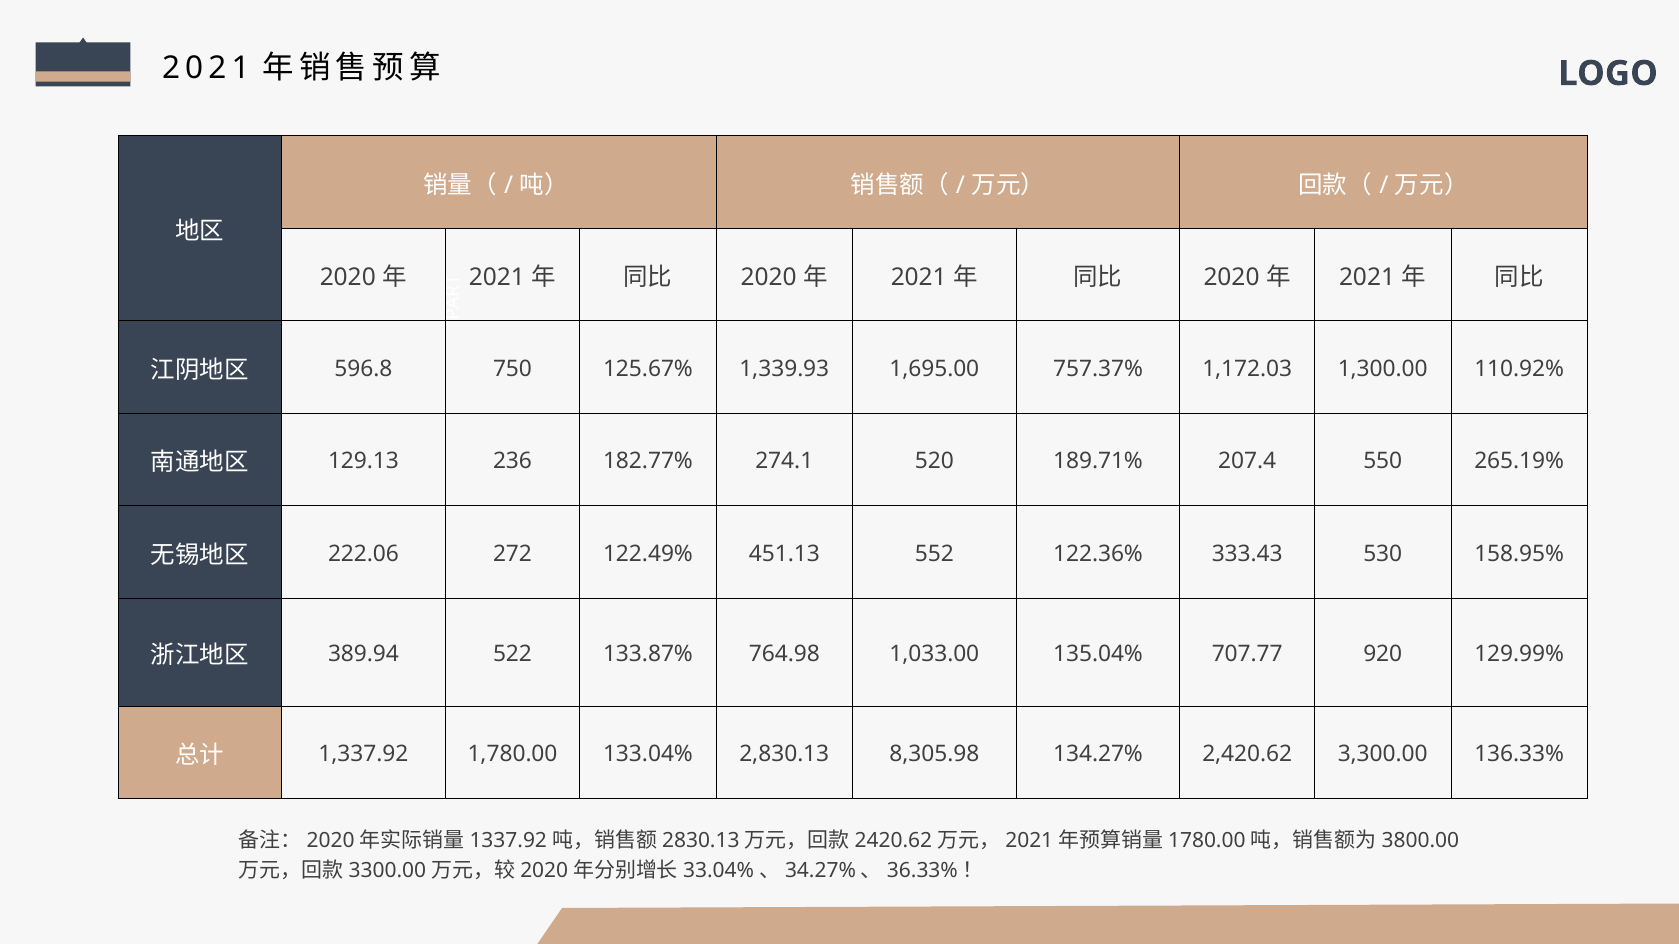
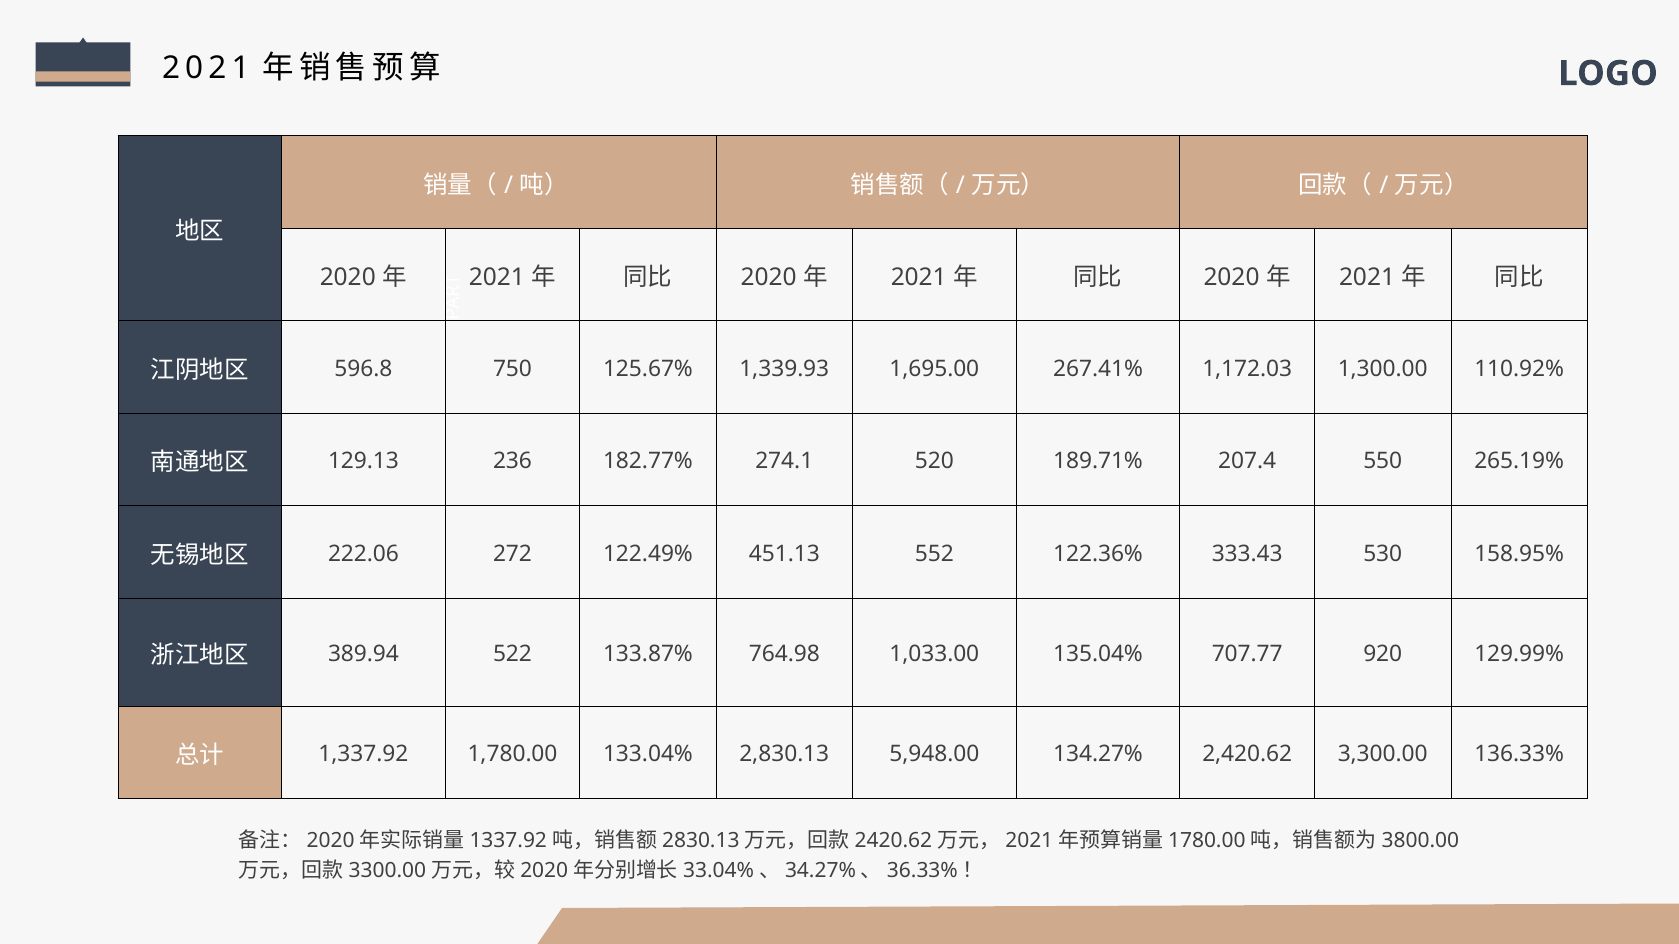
757.37%: 757.37% -> 267.41%
8,305.98: 8,305.98 -> 5,948.00
